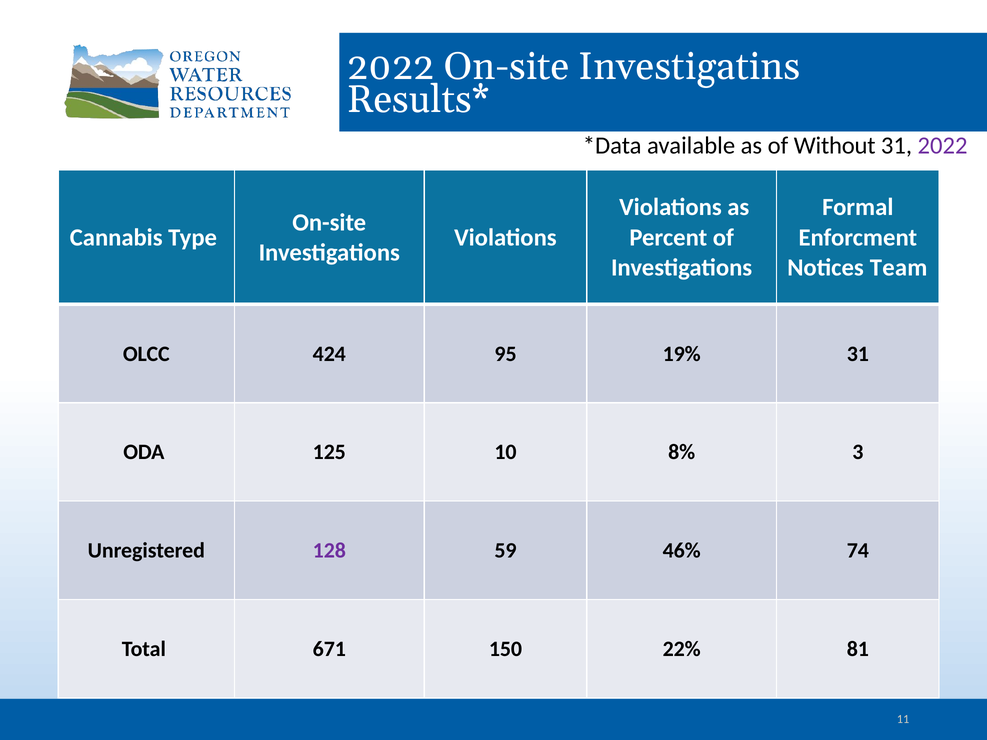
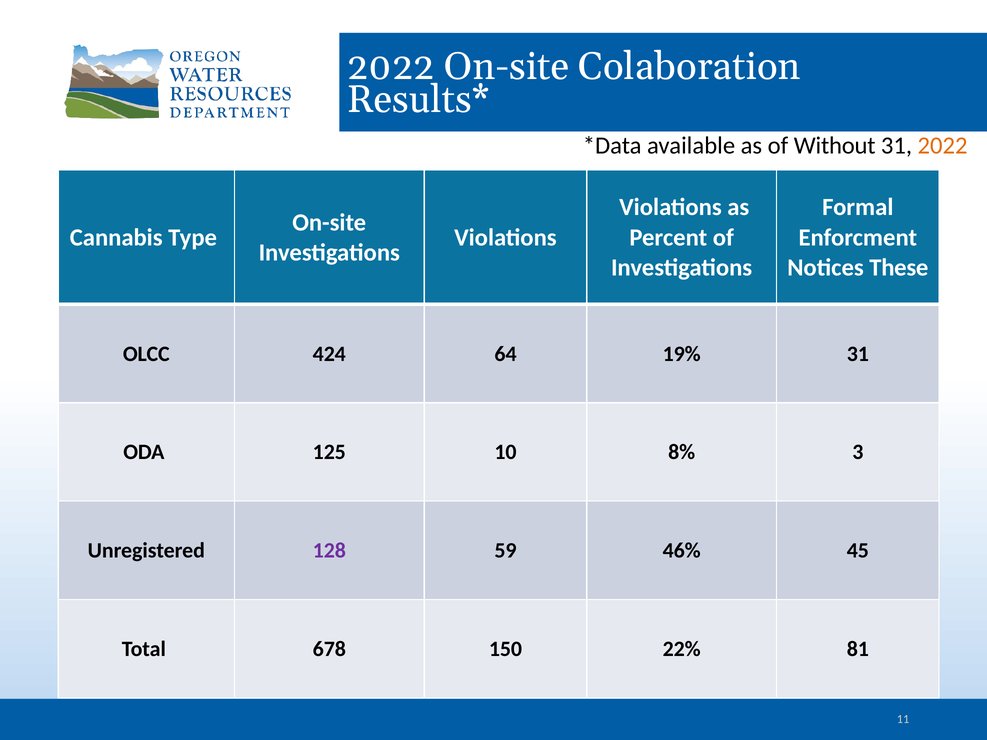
Investigatins: Investigatins -> Colaboration
2022 at (943, 146) colour: purple -> orange
Team: Team -> These
95: 95 -> 64
74: 74 -> 45
671: 671 -> 678
